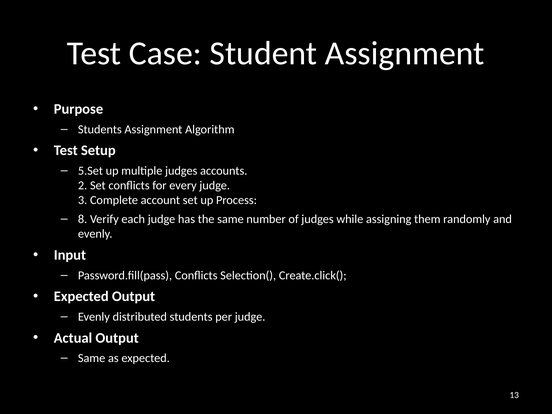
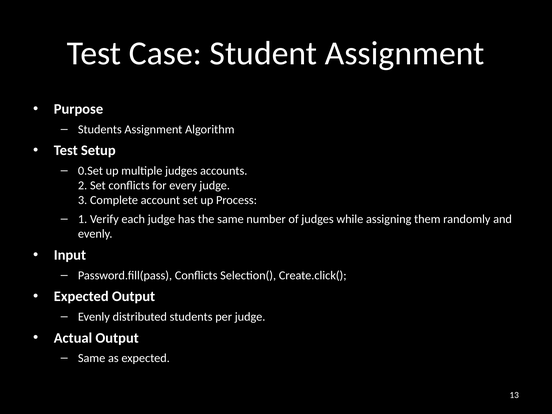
5.Set: 5.Set -> 0.Set
8: 8 -> 1
